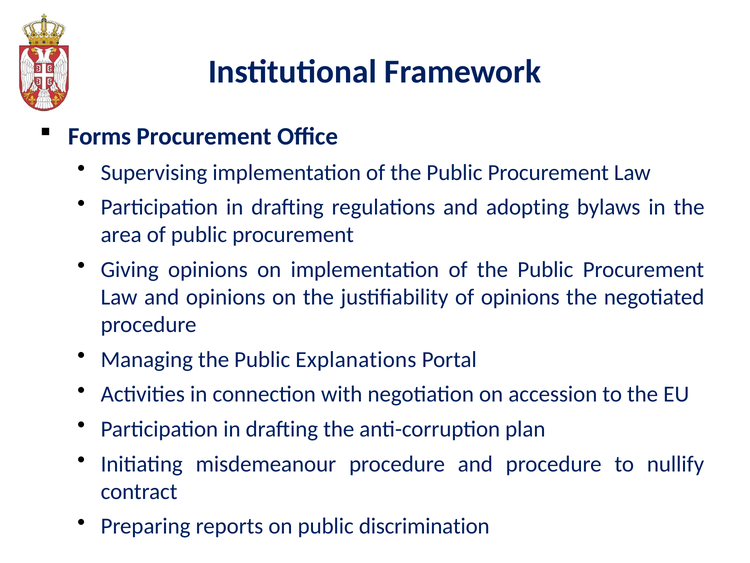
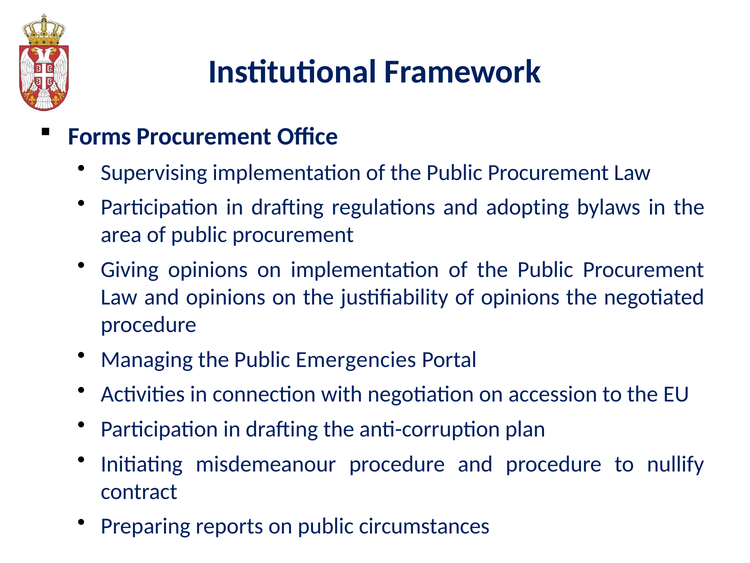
Explanations: Explanations -> Emergencies
discrimination: discrimination -> circumstances
